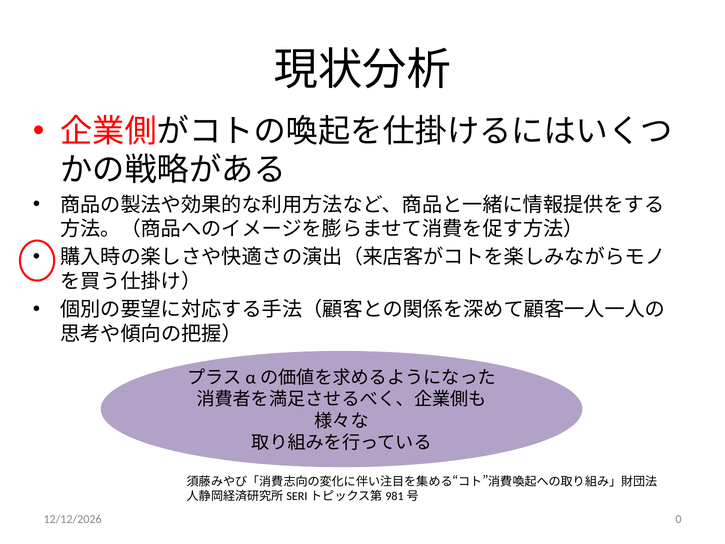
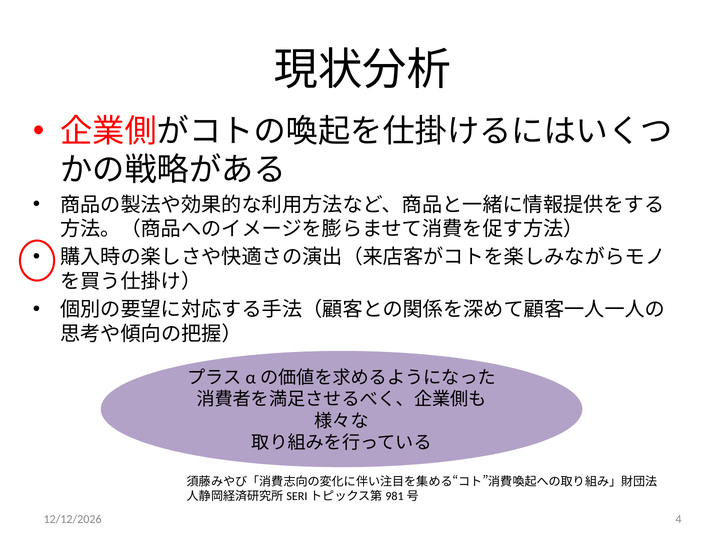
0: 0 -> 4
